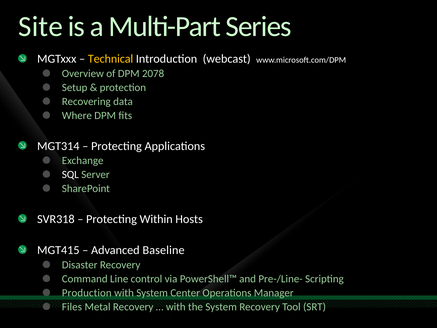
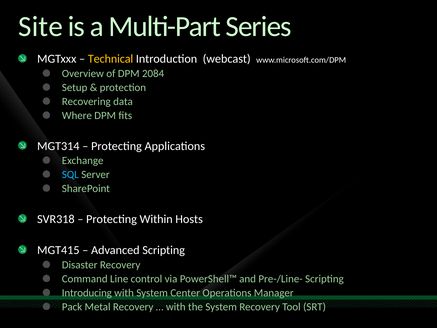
2078: 2078 -> 2084
SQL colour: white -> light blue
Advanced Baseline: Baseline -> Scripting
Production: Production -> Introducing
Files: Files -> Pack
